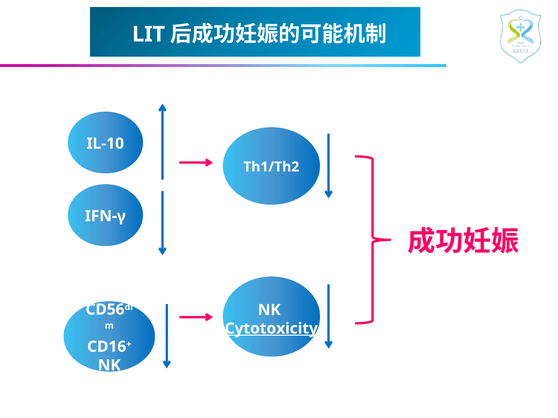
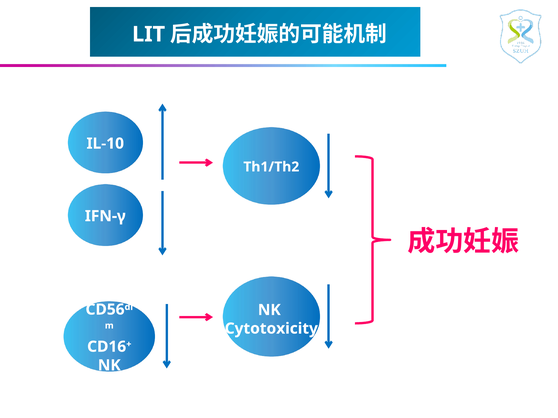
Cytotoxicity underline: present -> none
